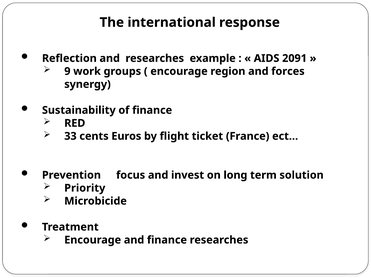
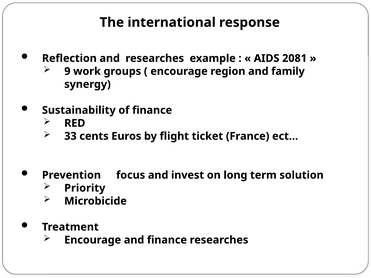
2091: 2091 -> 2081
forces: forces -> family
